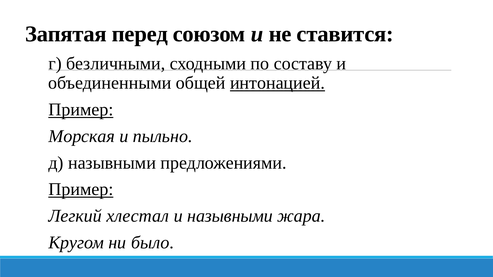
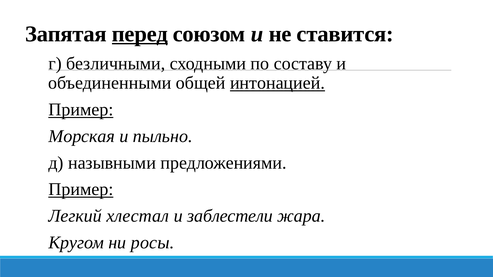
перед underline: none -> present
и назывными: назывными -> заблестели
было: было -> росы
